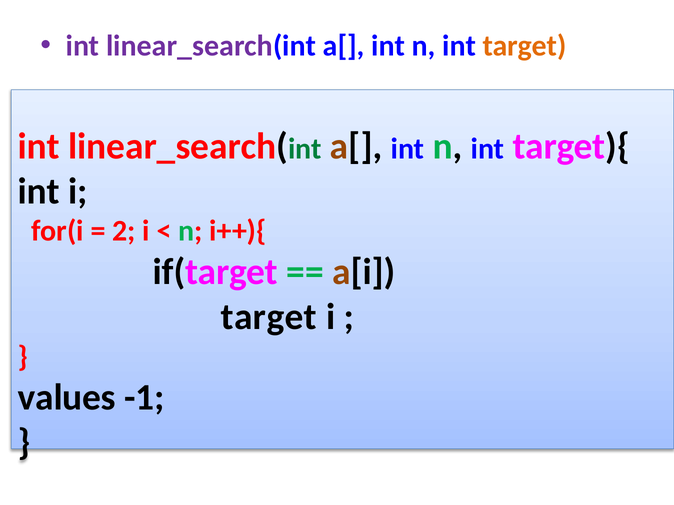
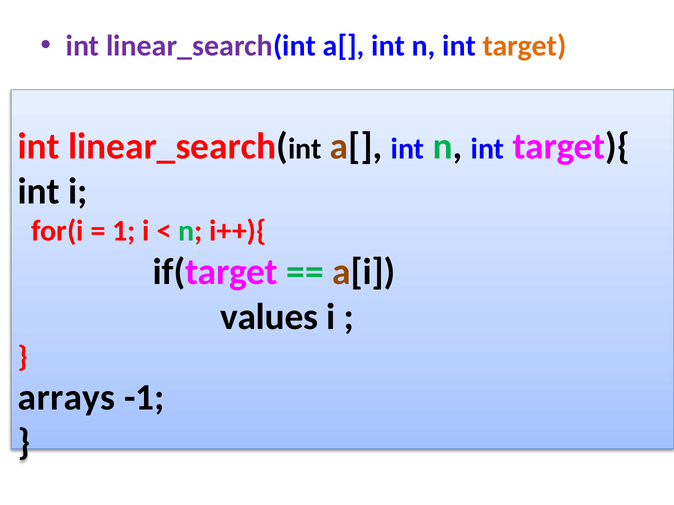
int at (305, 149) colour: green -> black
2: 2 -> 1
target at (269, 317): target -> values
values: values -> arrays
